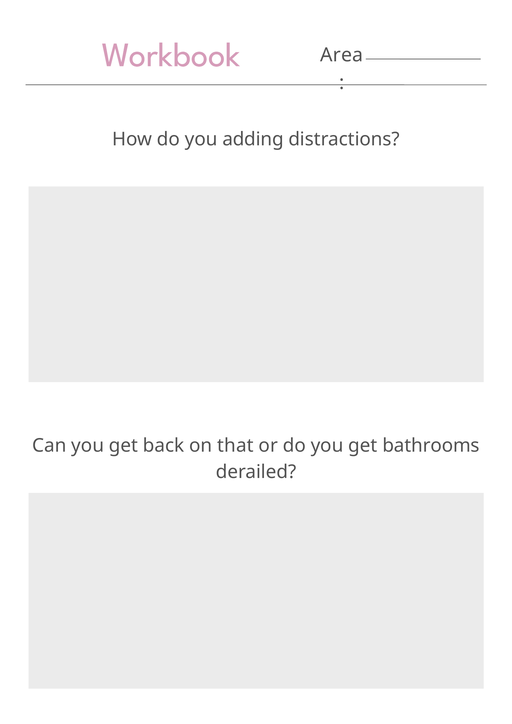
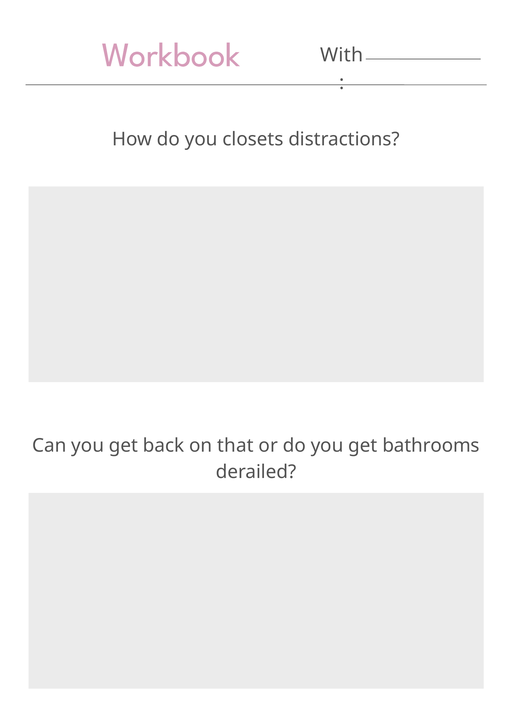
Area: Area -> With
adding: adding -> closets
